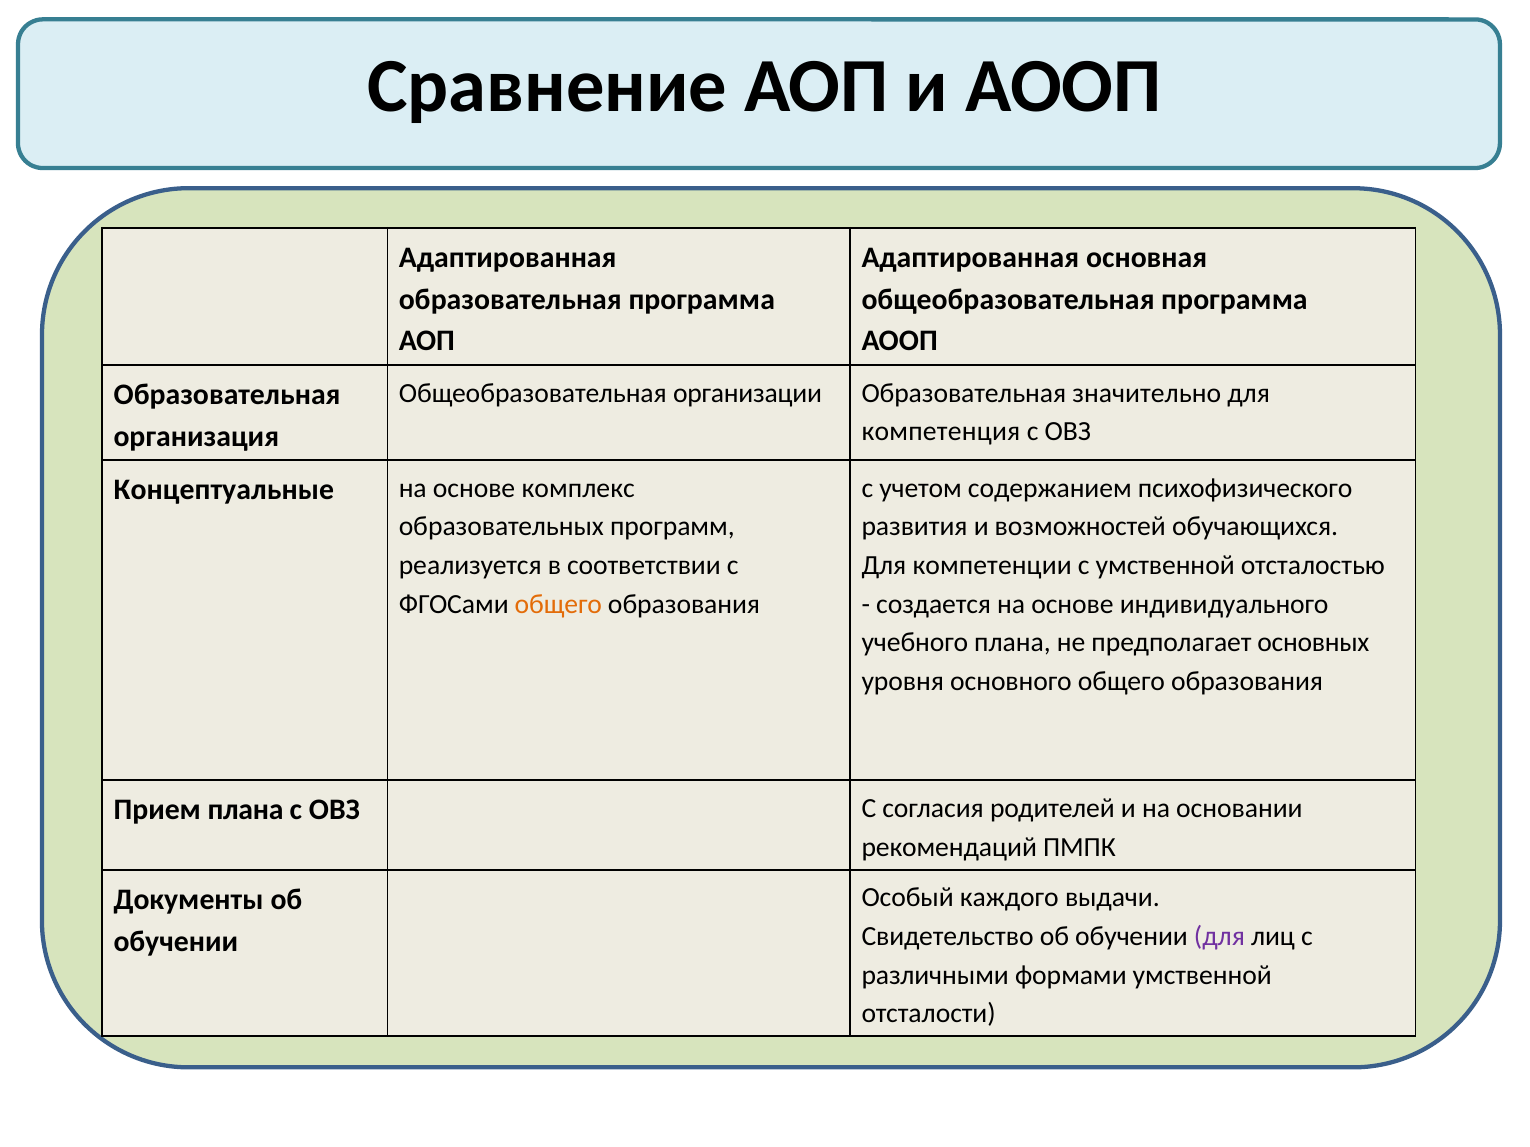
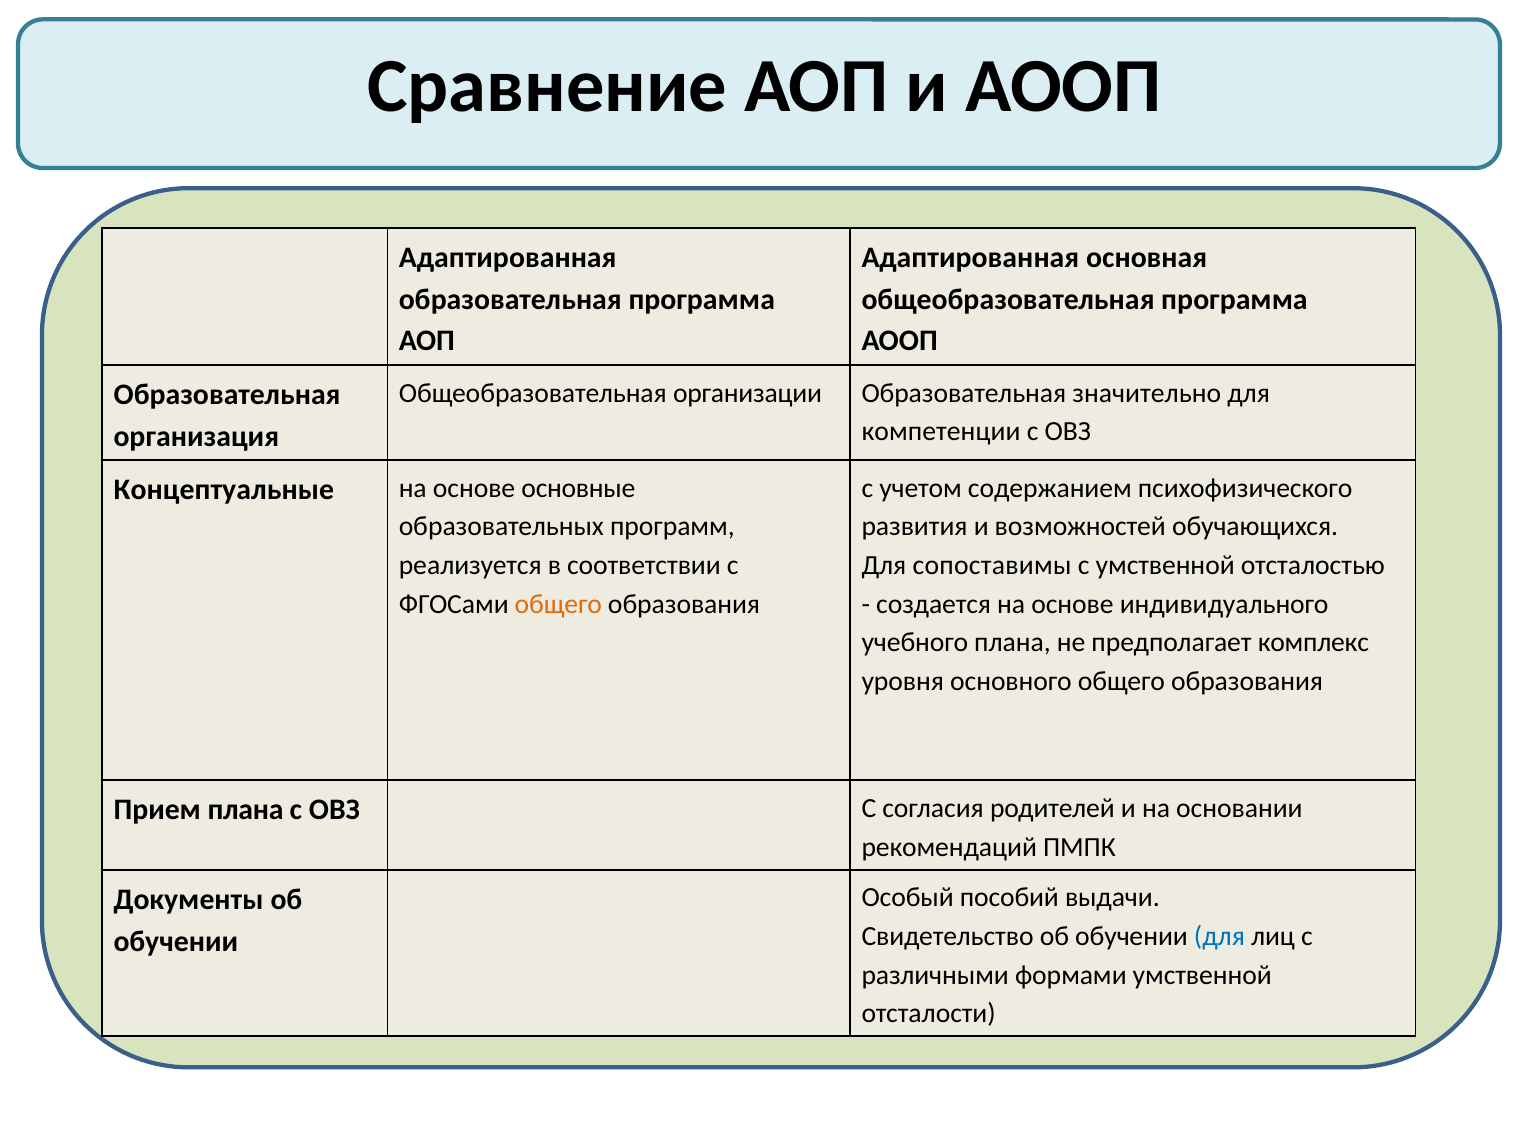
компетенция: компетенция -> компетенции
комплекс: комплекс -> основные
компетенции: компетенции -> сопоставимы
основных: основных -> комплекс
каждого: каждого -> пособий
для at (1219, 937) colour: purple -> blue
